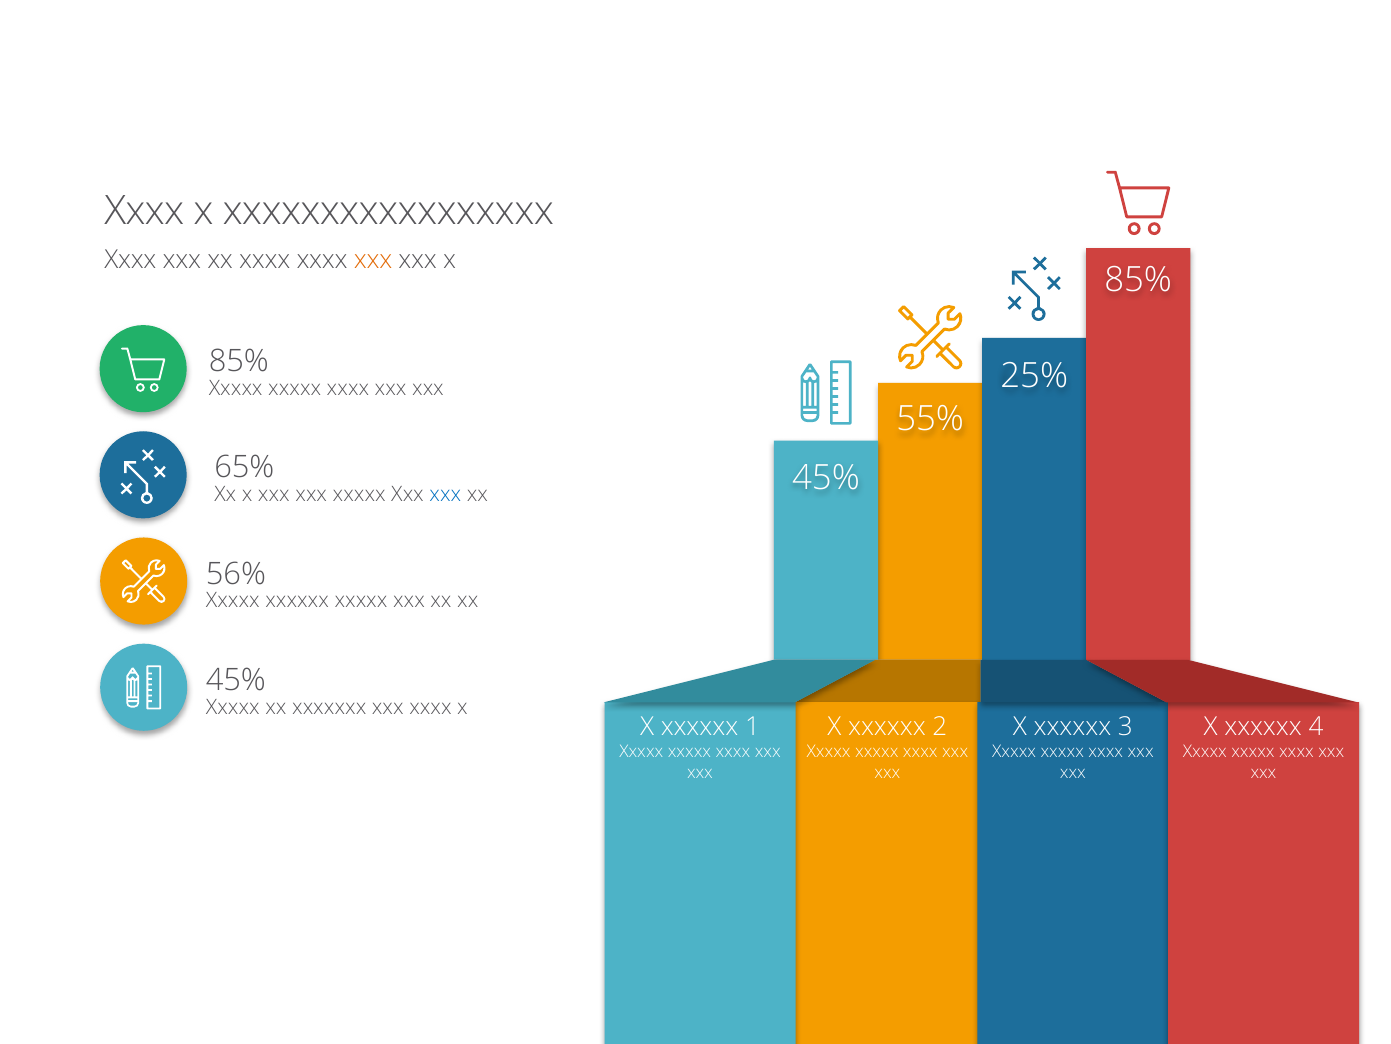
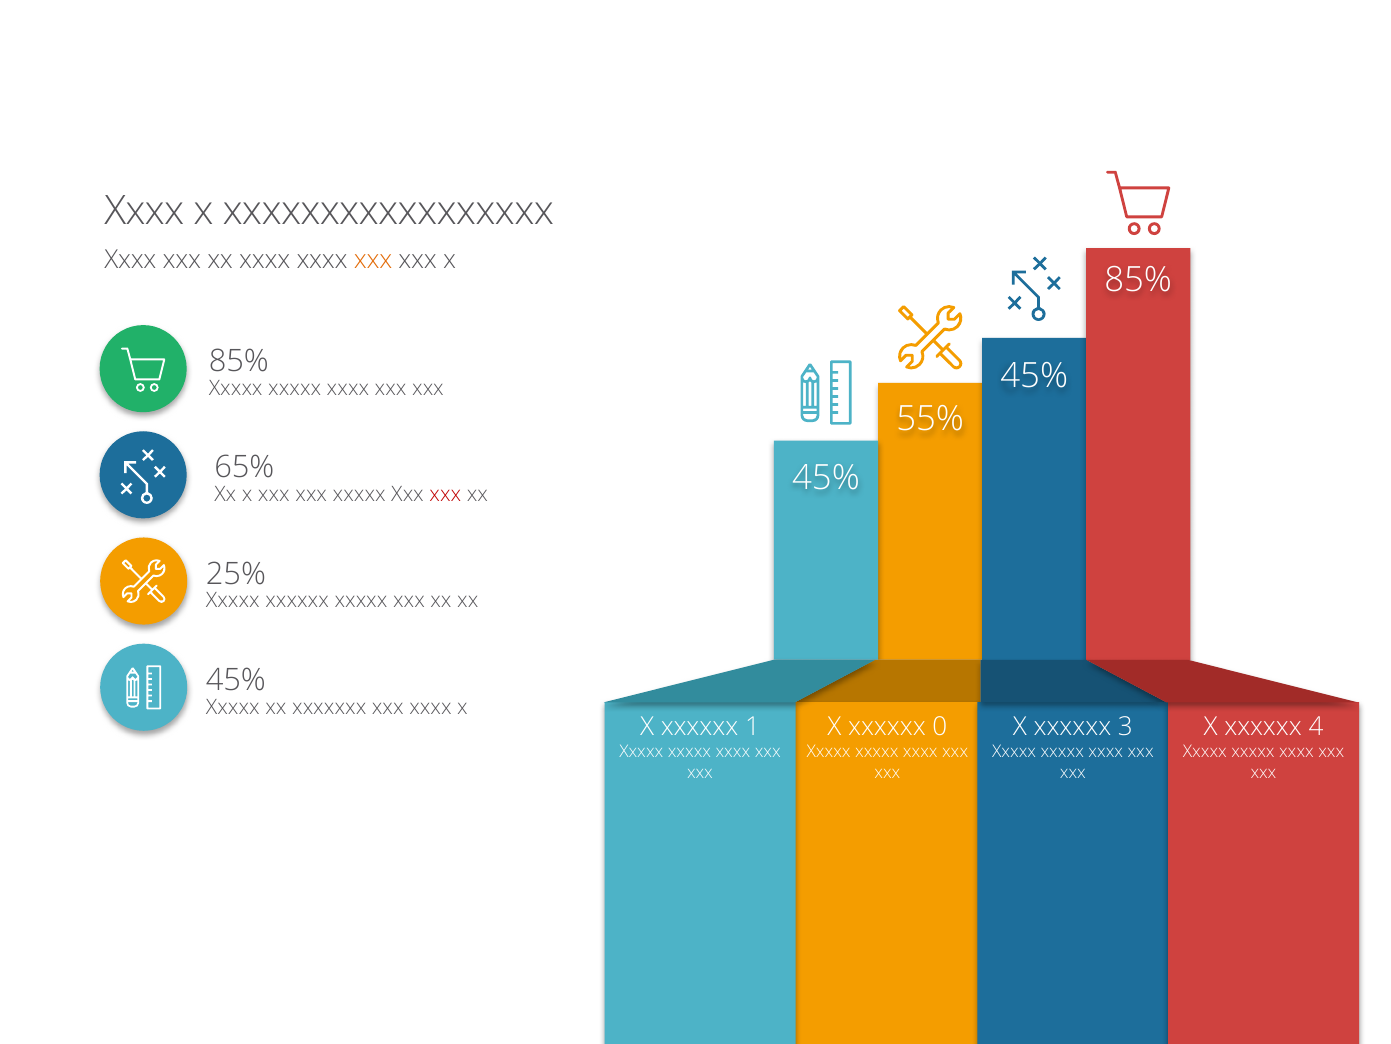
25% at (1034, 376): 25% -> 45%
xxx at (445, 494) colour: blue -> red
56%: 56% -> 25%
2: 2 -> 0
